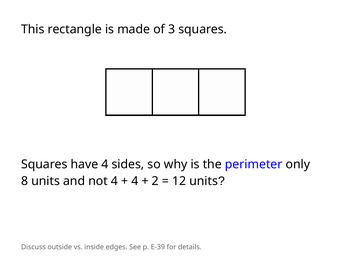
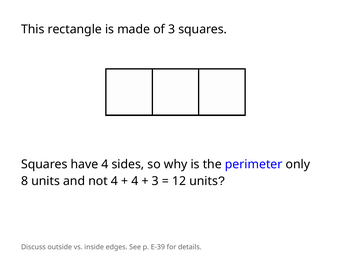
2 at (155, 181): 2 -> 3
